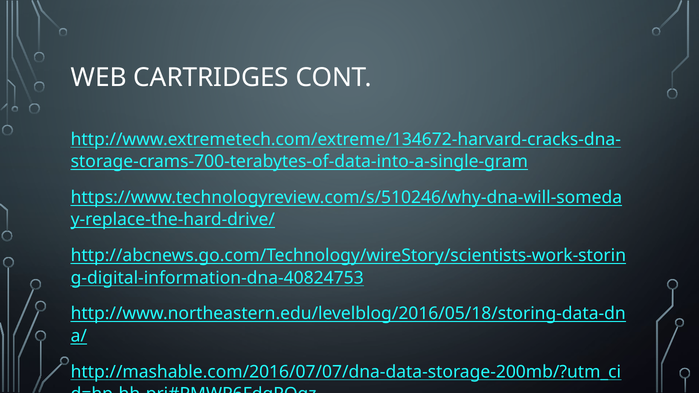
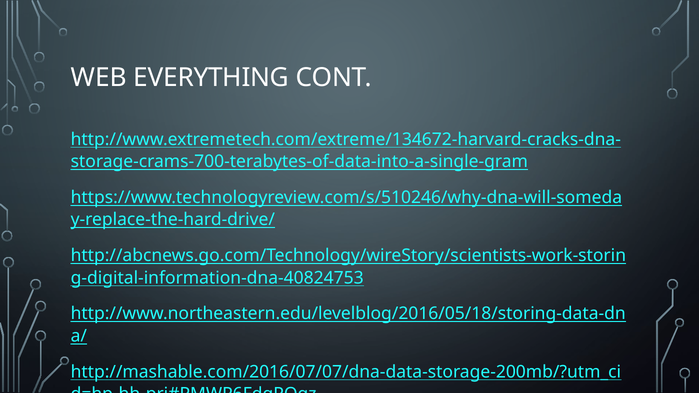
CARTRIDGES: CARTRIDGES -> EVERYTHING
